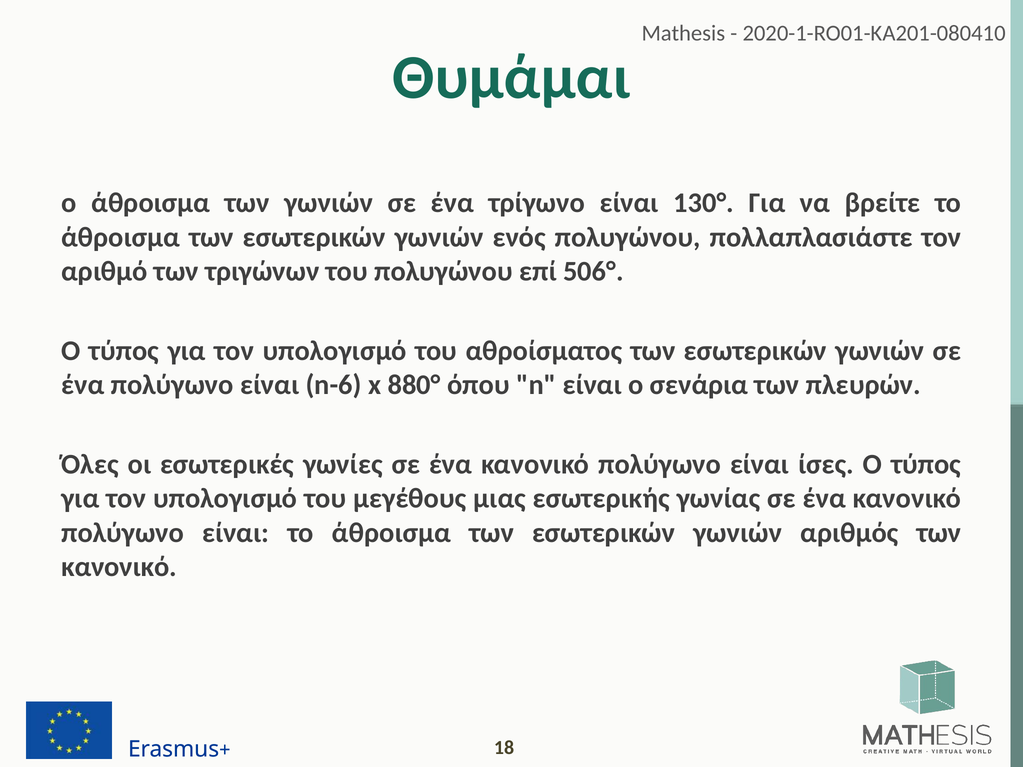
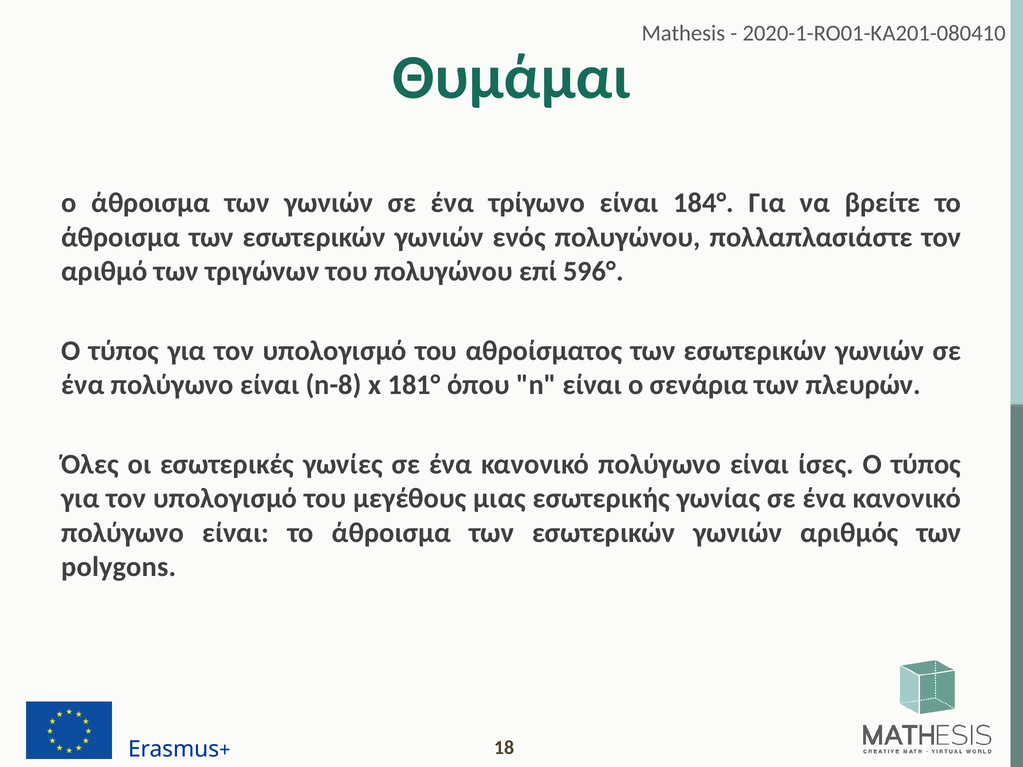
130°: 130° -> 184°
506°: 506° -> 596°
n-6: n-6 -> n-8
880°: 880° -> 181°
κανονικό at (119, 567): κανονικό -> polygons
